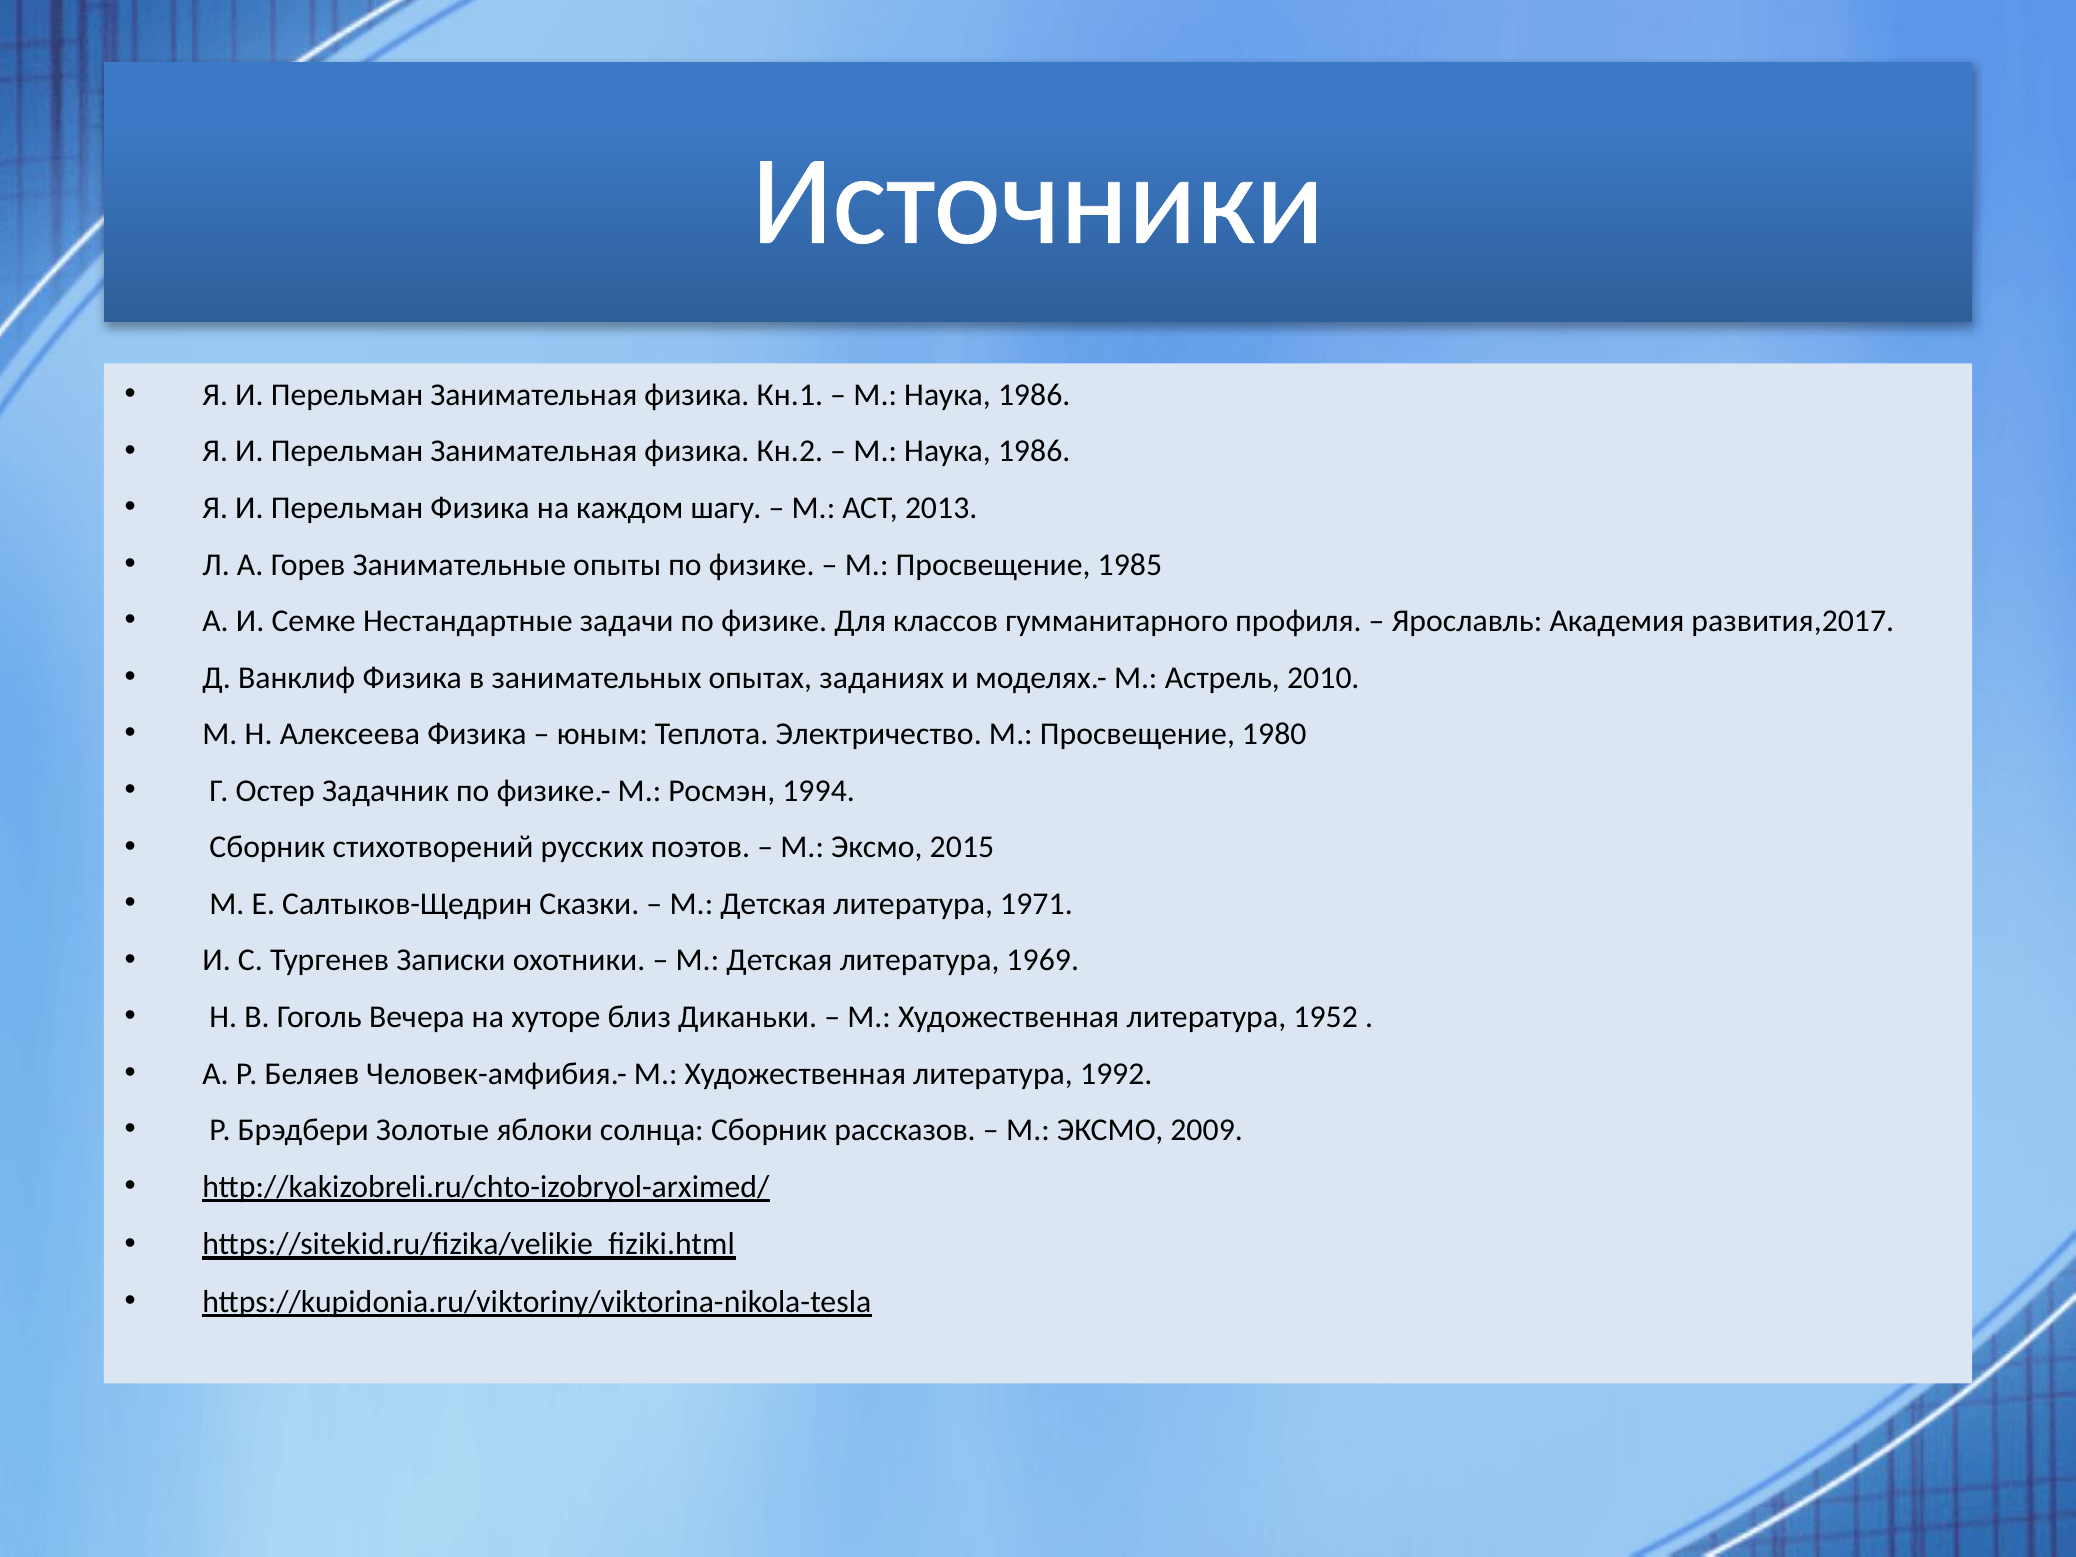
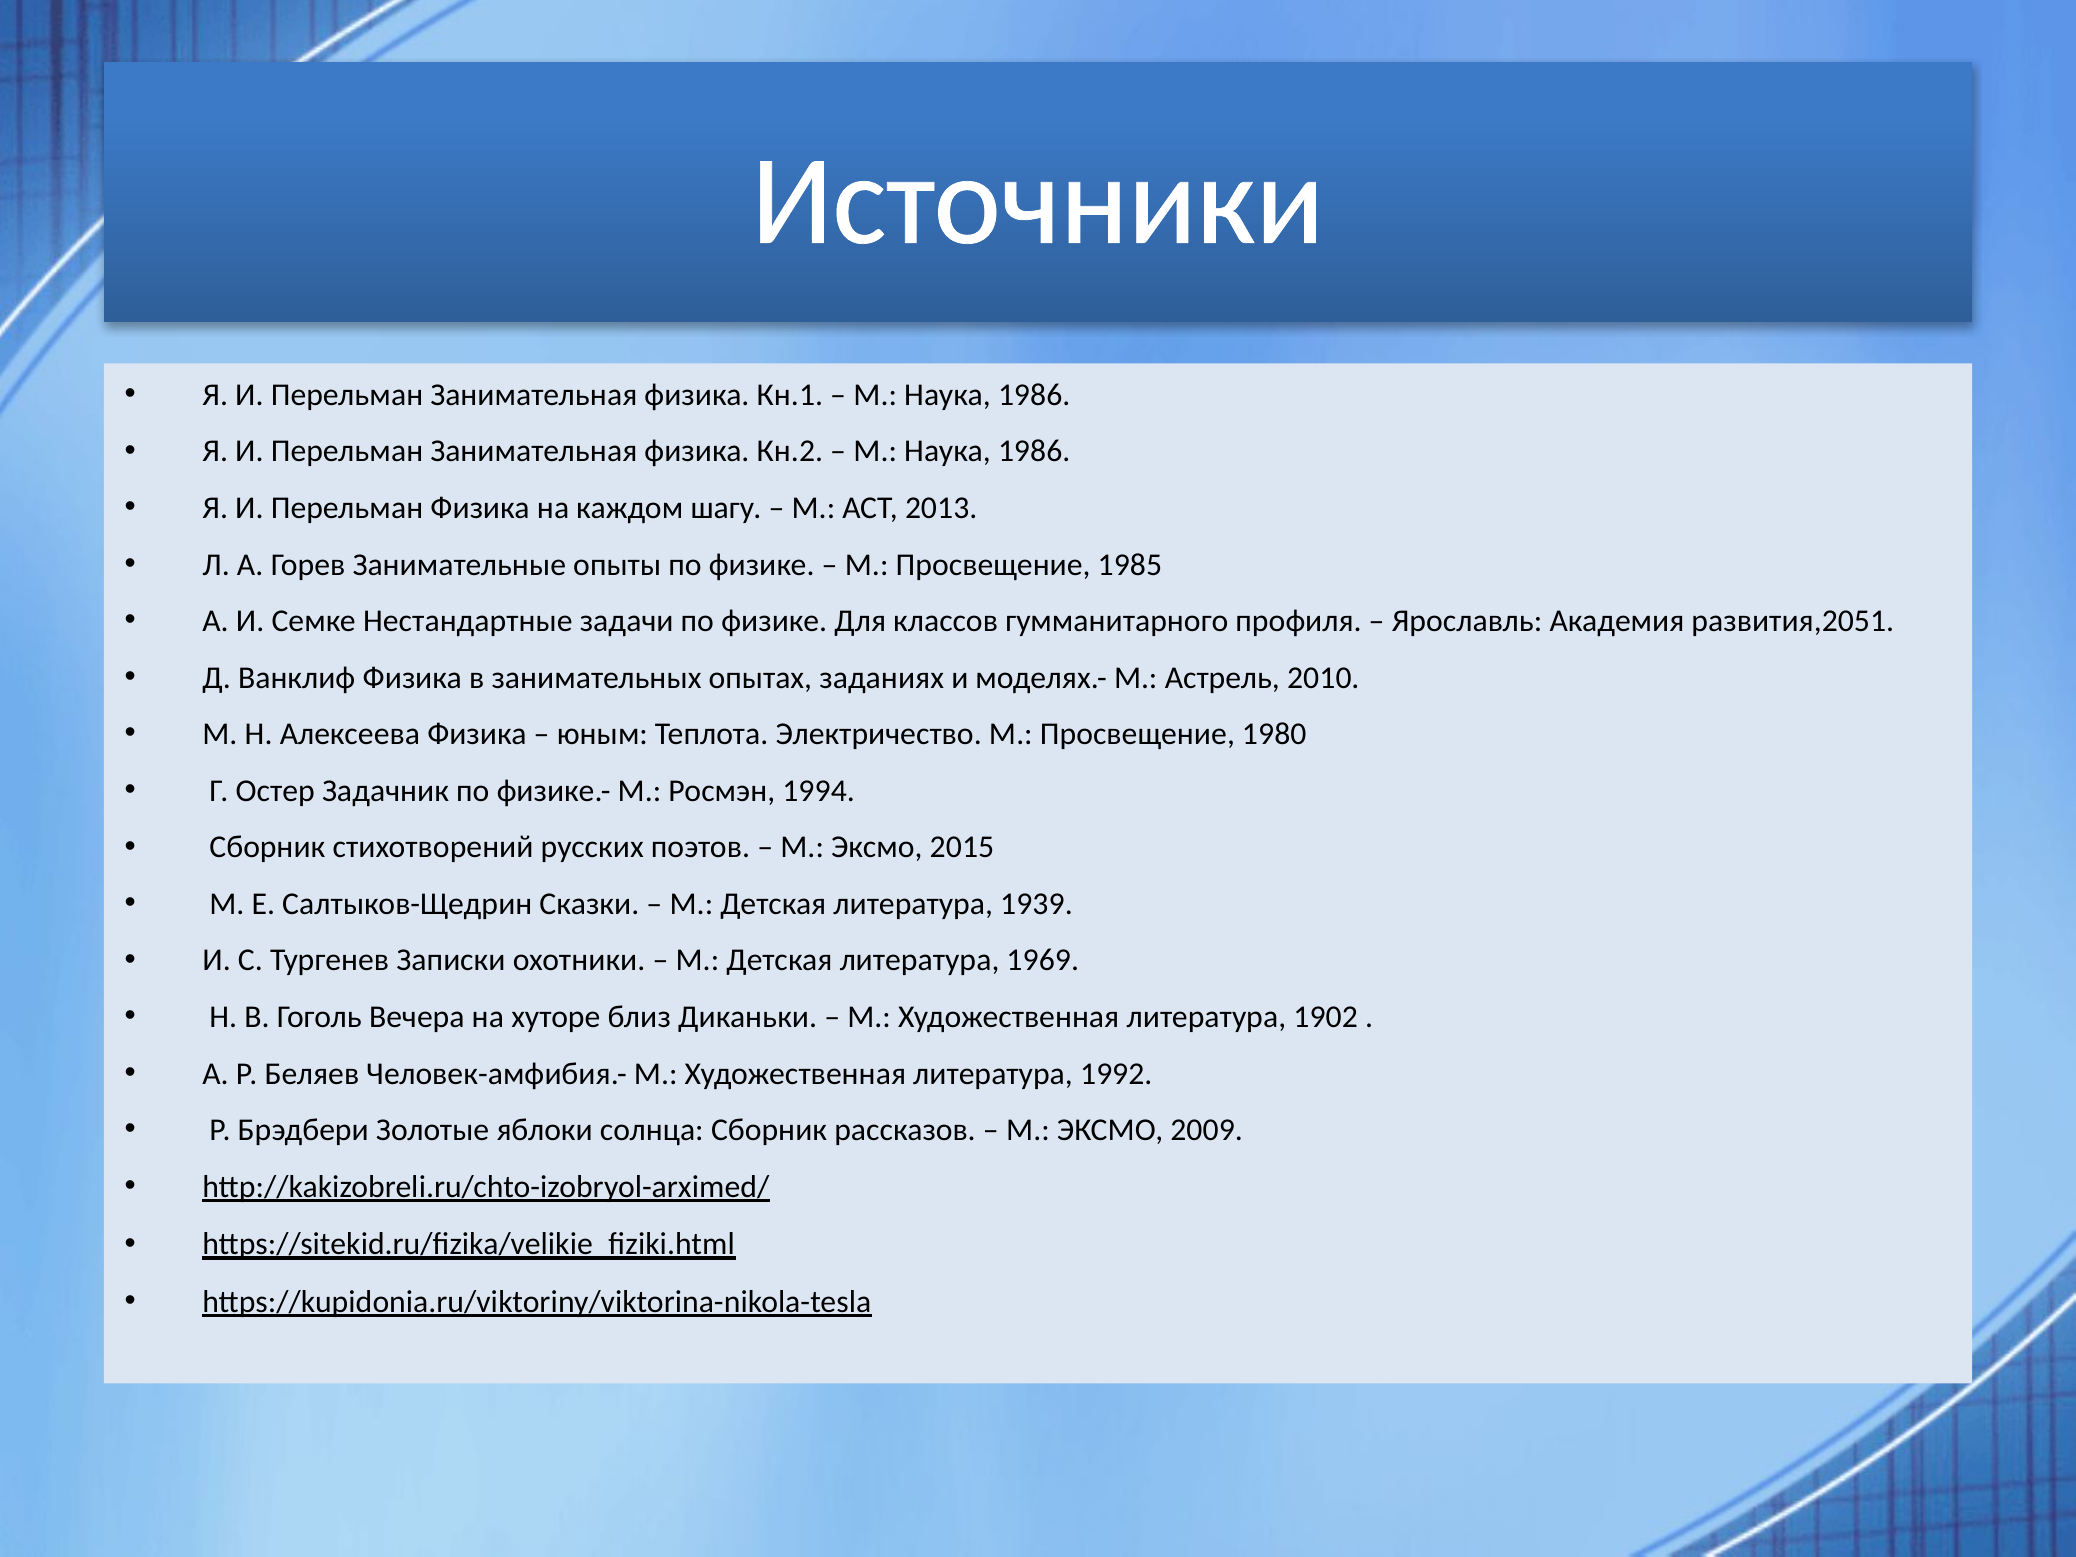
развития,2017: развития,2017 -> развития,2051
1971: 1971 -> 1939
1952: 1952 -> 1902
